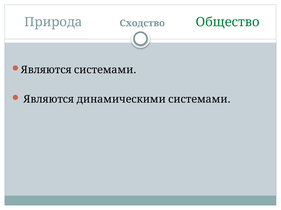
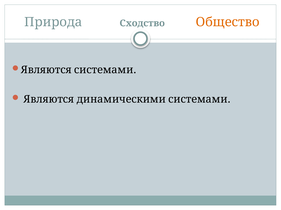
Общество colour: green -> orange
